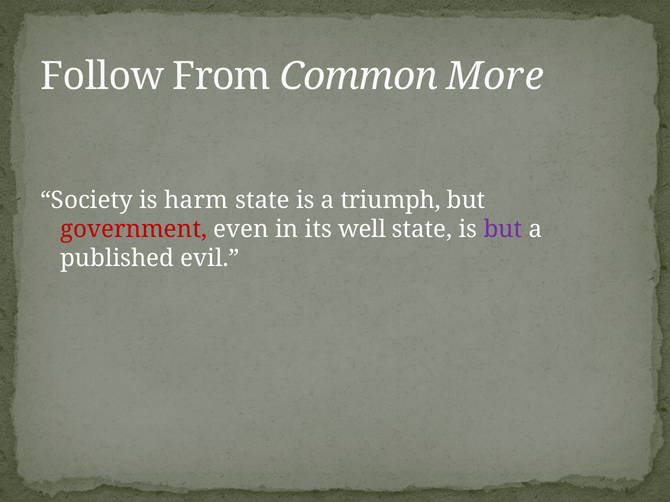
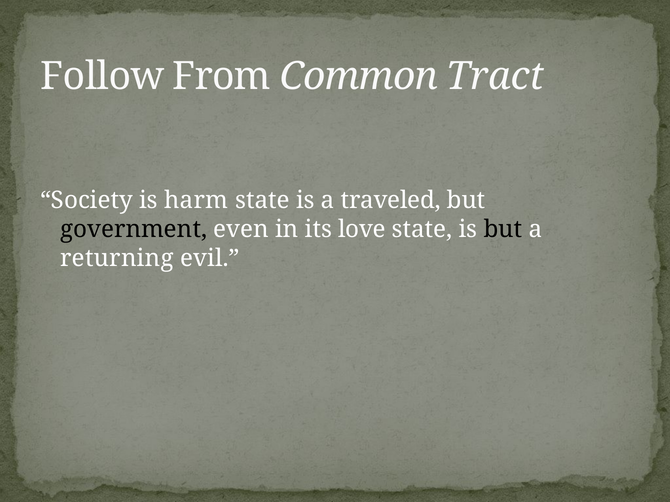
More: More -> Tract
triumph: triumph -> traveled
government colour: red -> black
well: well -> love
but at (503, 229) colour: purple -> black
published: published -> returning
